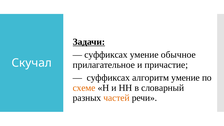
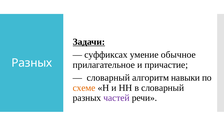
Скучал at (32, 63): Скучал -> Разных
суффиксах at (108, 78): суффиксах -> словарный
алгоритм умение: умение -> навыки
частей colour: orange -> purple
